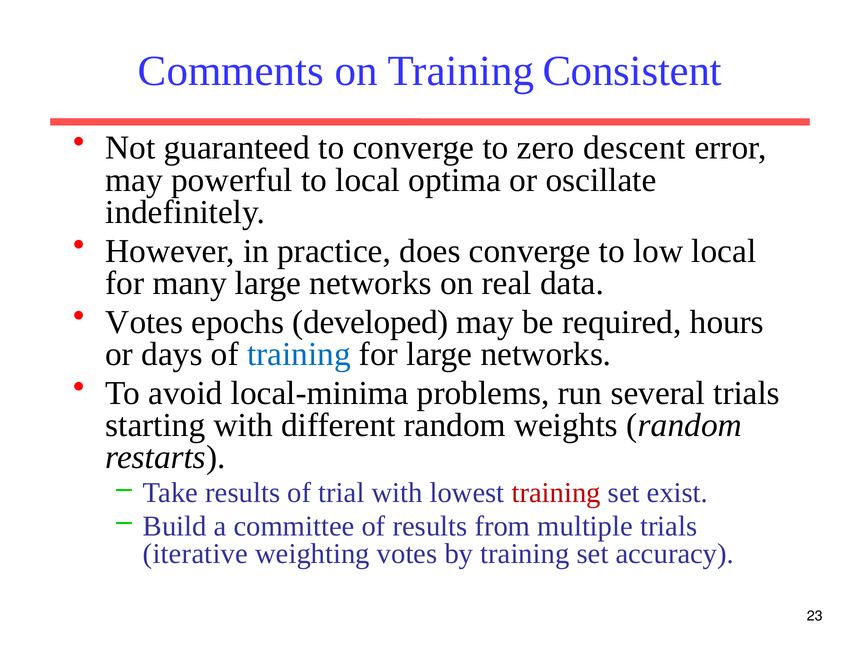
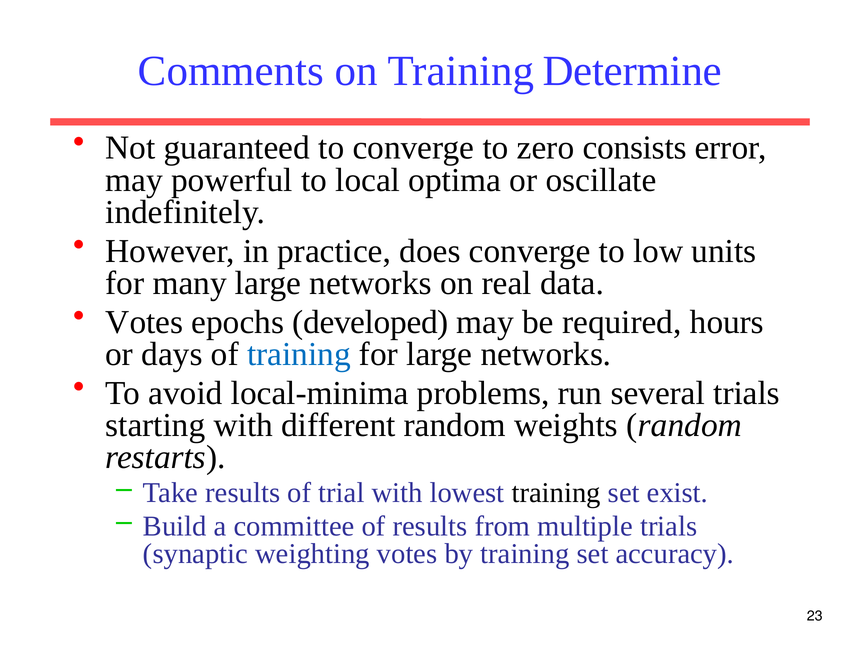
Consistent: Consistent -> Determine
descent: descent -> consists
low local: local -> units
training at (556, 493) colour: red -> black
iterative: iterative -> synaptic
